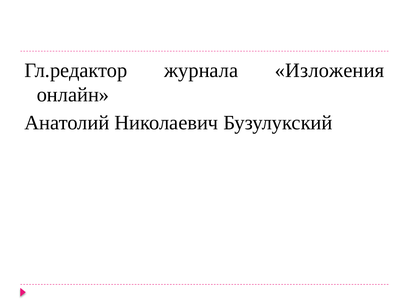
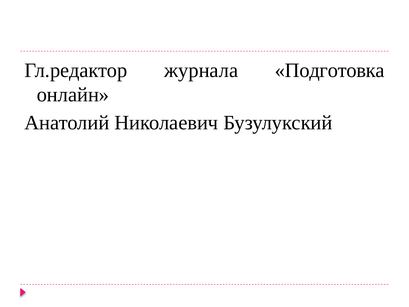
Изложения: Изложения -> Подготовка
